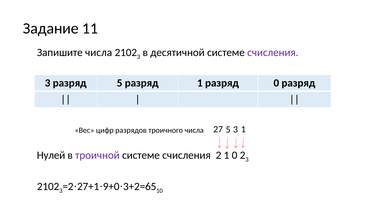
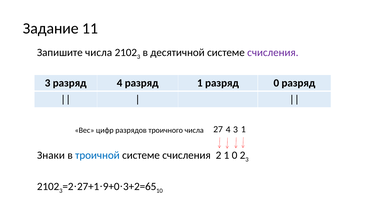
разряд 5: 5 -> 4
27 5: 5 -> 4
Нулей: Нулей -> Знаки
троичной colour: purple -> blue
